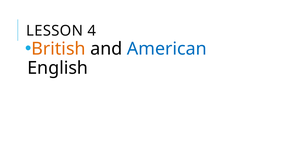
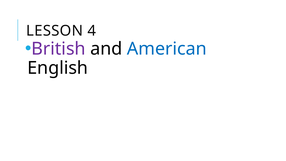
British colour: orange -> purple
